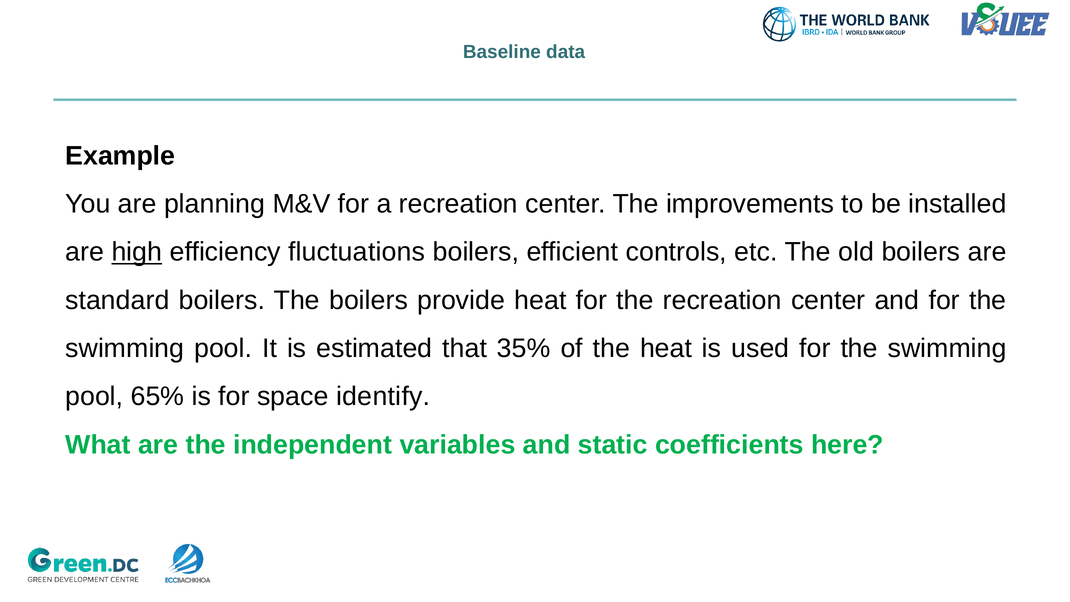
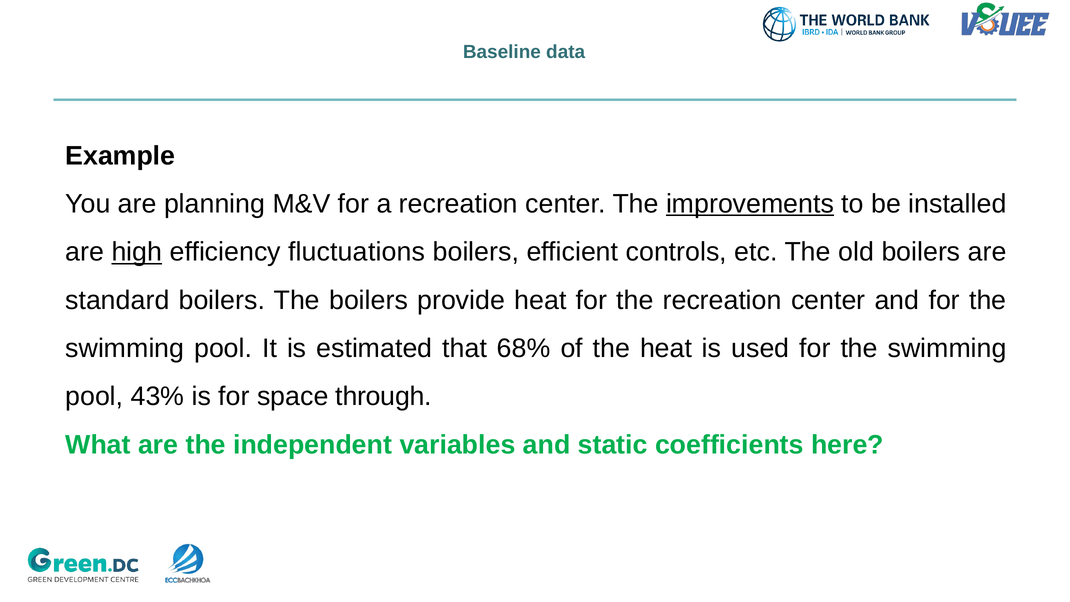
improvements underline: none -> present
35%: 35% -> 68%
65%: 65% -> 43%
identify: identify -> through
